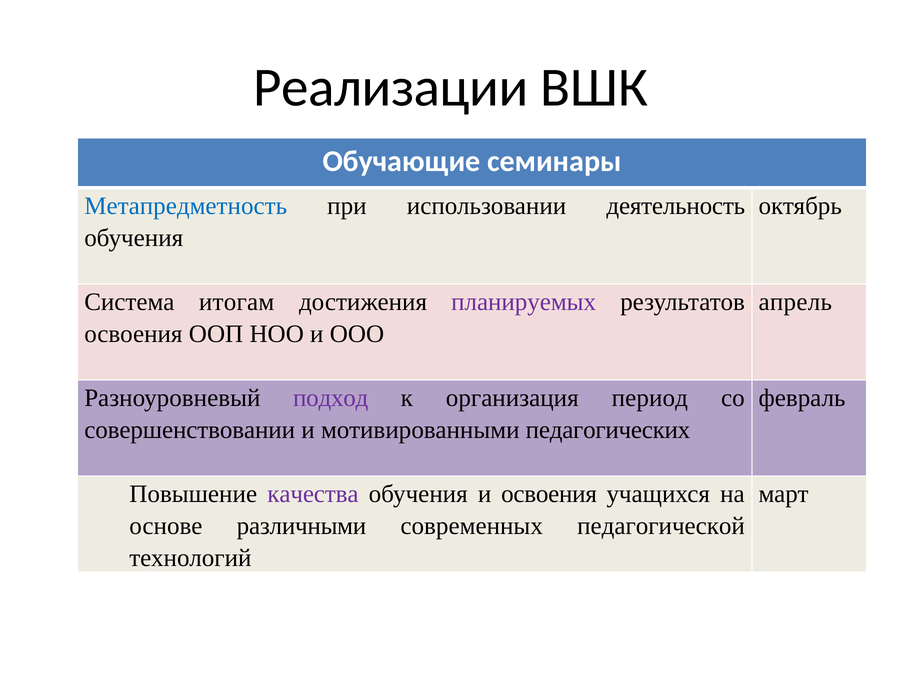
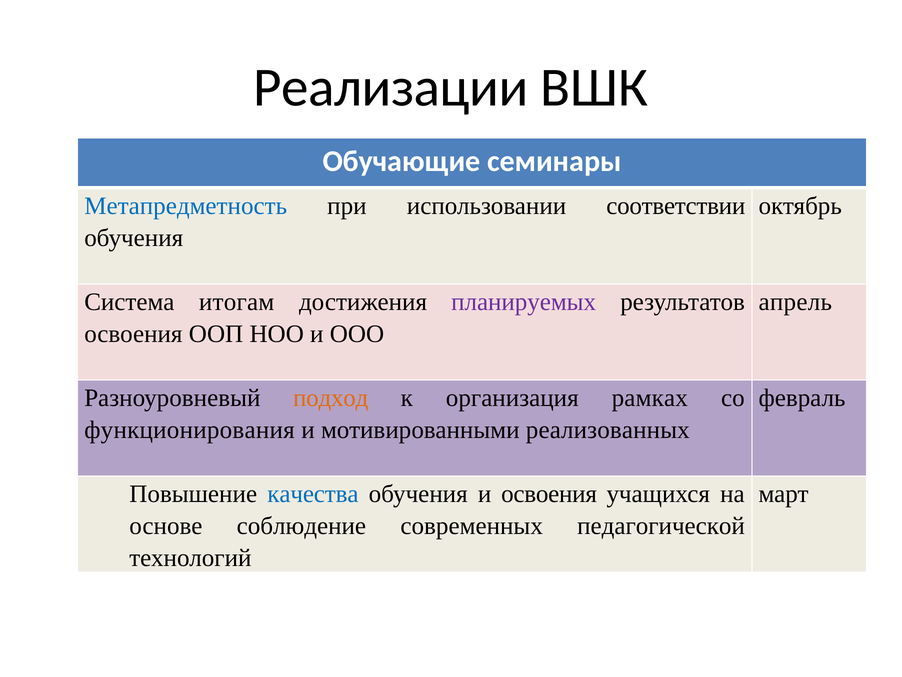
деятельность: деятельность -> соответствии
подход colour: purple -> orange
период: период -> рамках
совершенствовании: совершенствовании -> функционирования
педагогических: педагогических -> реализованных
качества colour: purple -> blue
различными: различными -> соблюдение
